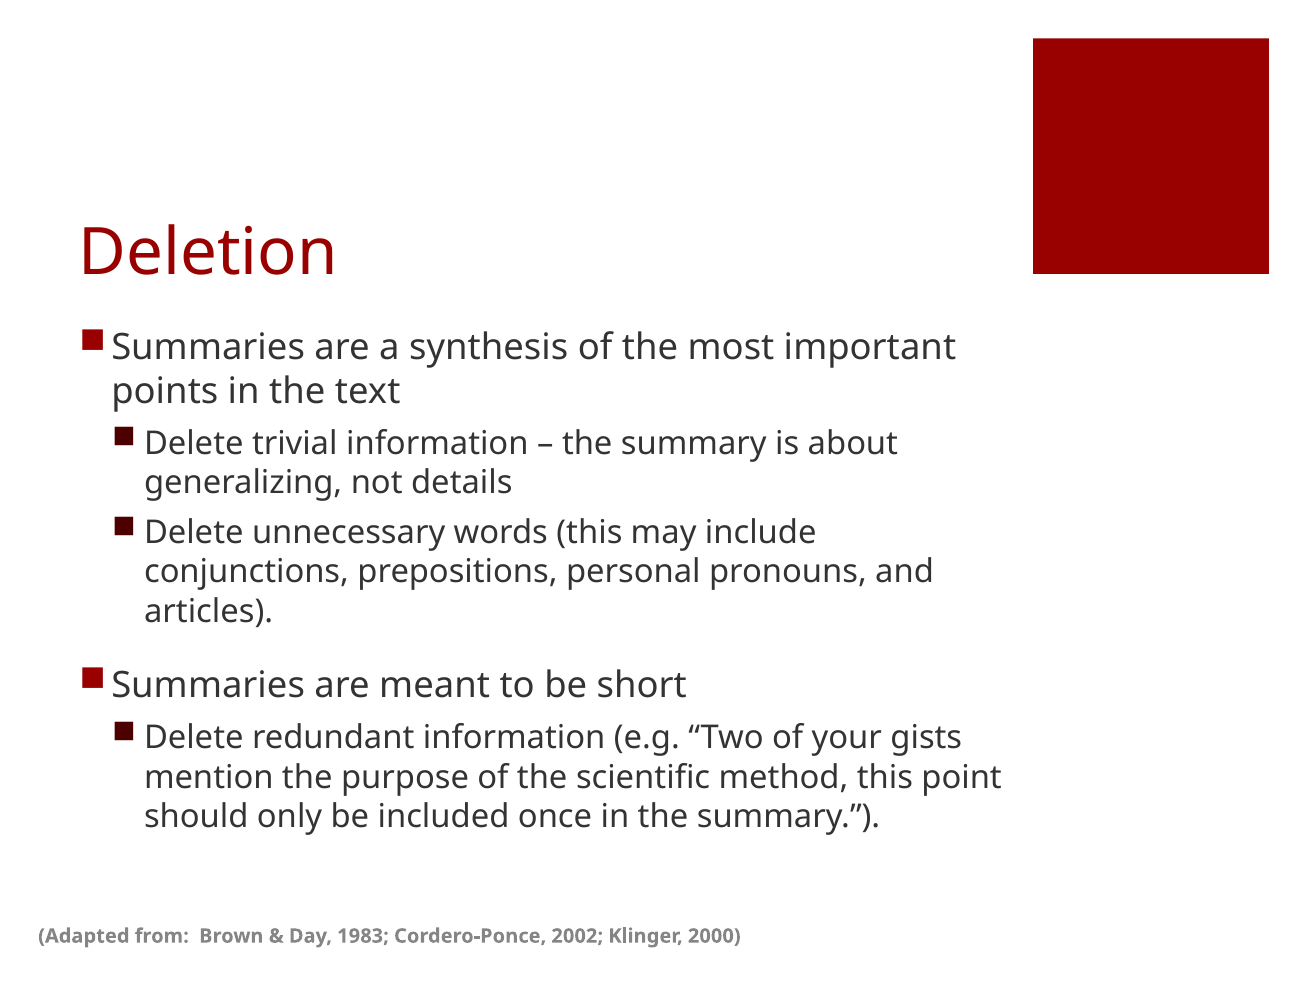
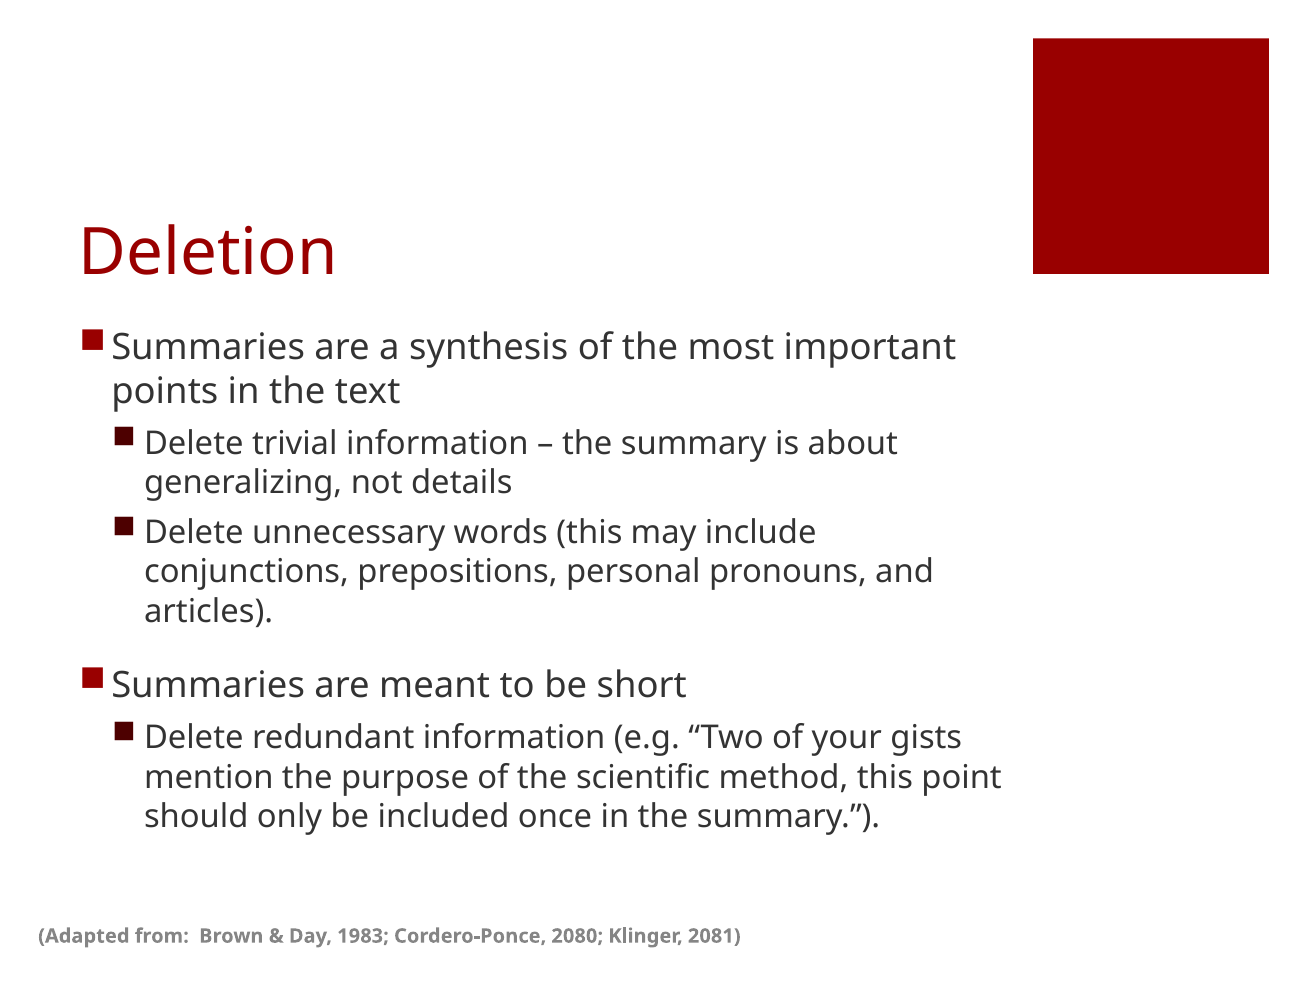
2002: 2002 -> 2080
2000: 2000 -> 2081
